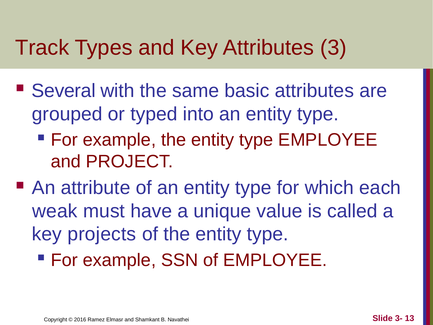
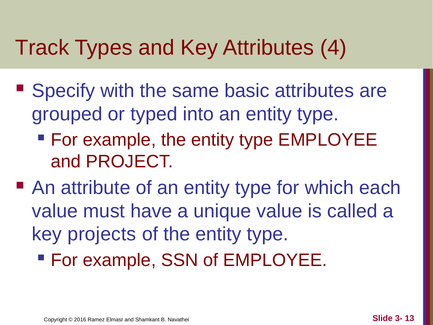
3: 3 -> 4
Several: Several -> Specify
weak at (55, 211): weak -> value
